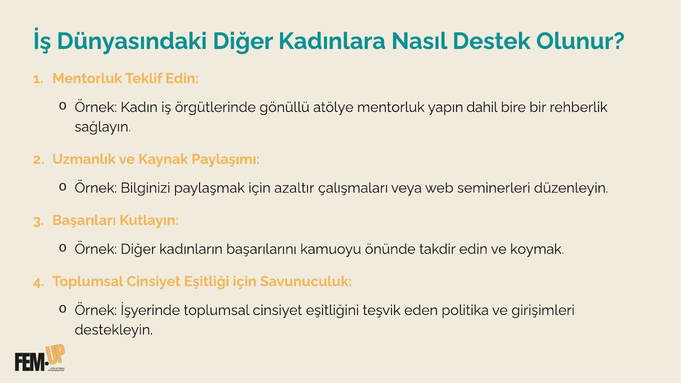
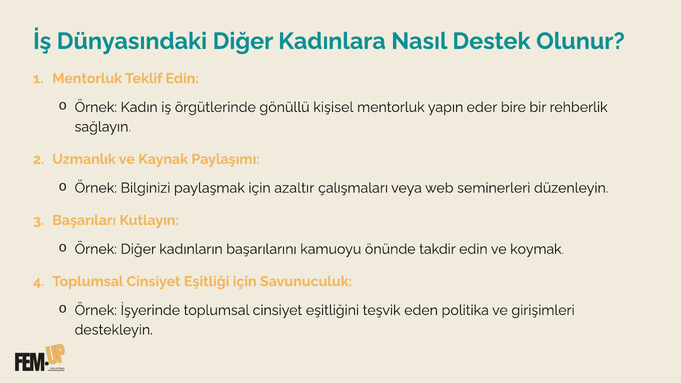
atölye: atölye -> kişisel
dahil: dahil -> eder
